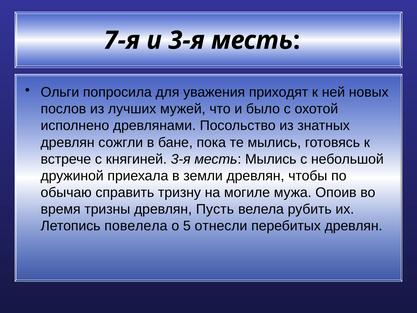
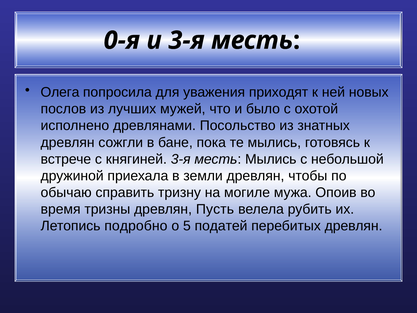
7-я: 7-я -> 0-я
Ольги: Ольги -> Олега
повелела: повелела -> подробно
отнесли: отнесли -> податей
